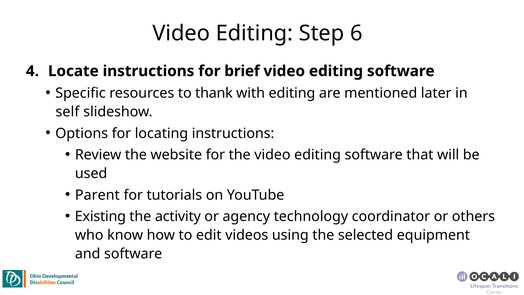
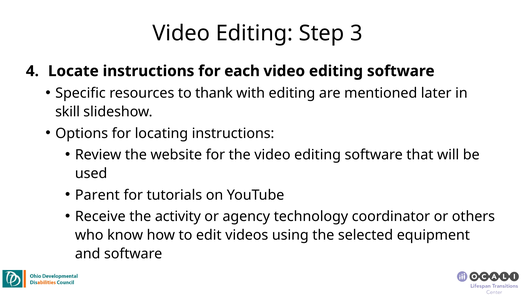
6: 6 -> 3
brief: brief -> each
self: self -> skill
Existing: Existing -> Receive
